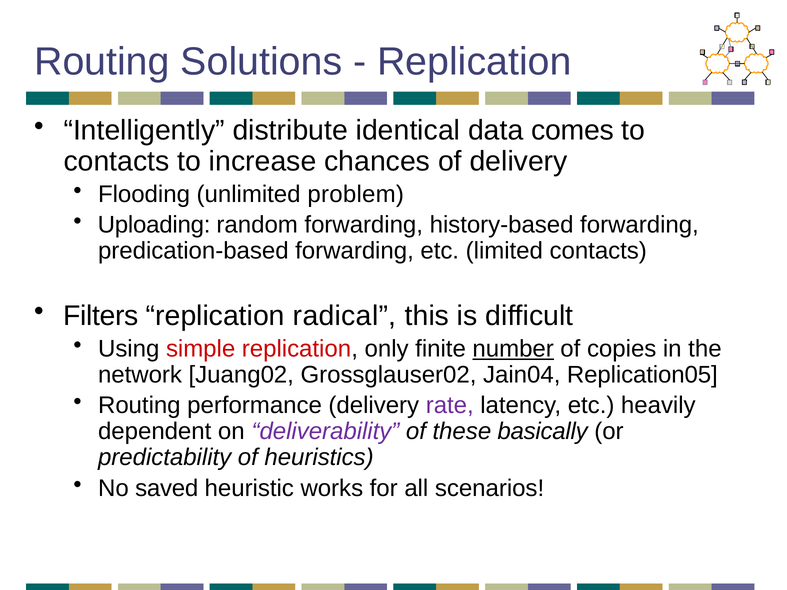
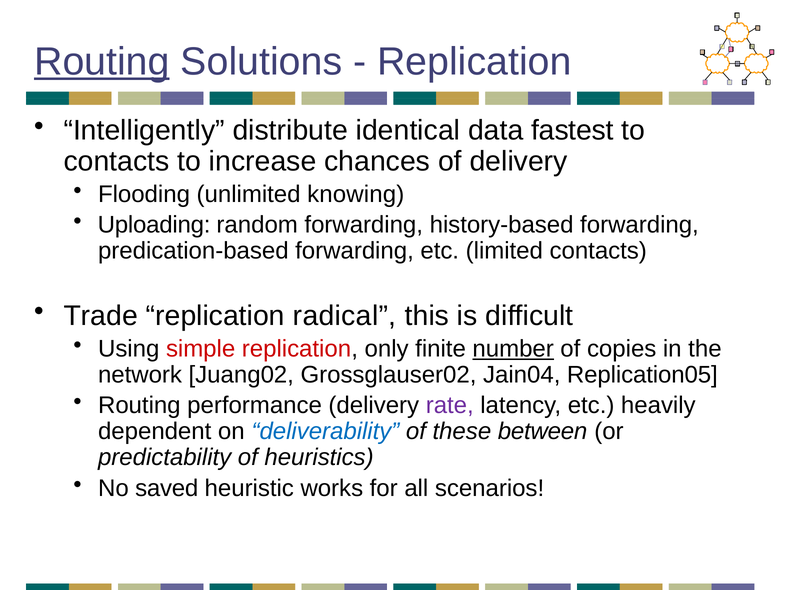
Routing at (102, 62) underline: none -> present
comes: comes -> fastest
problem: problem -> knowing
Filters: Filters -> Trade
deliverability colour: purple -> blue
basically: basically -> between
